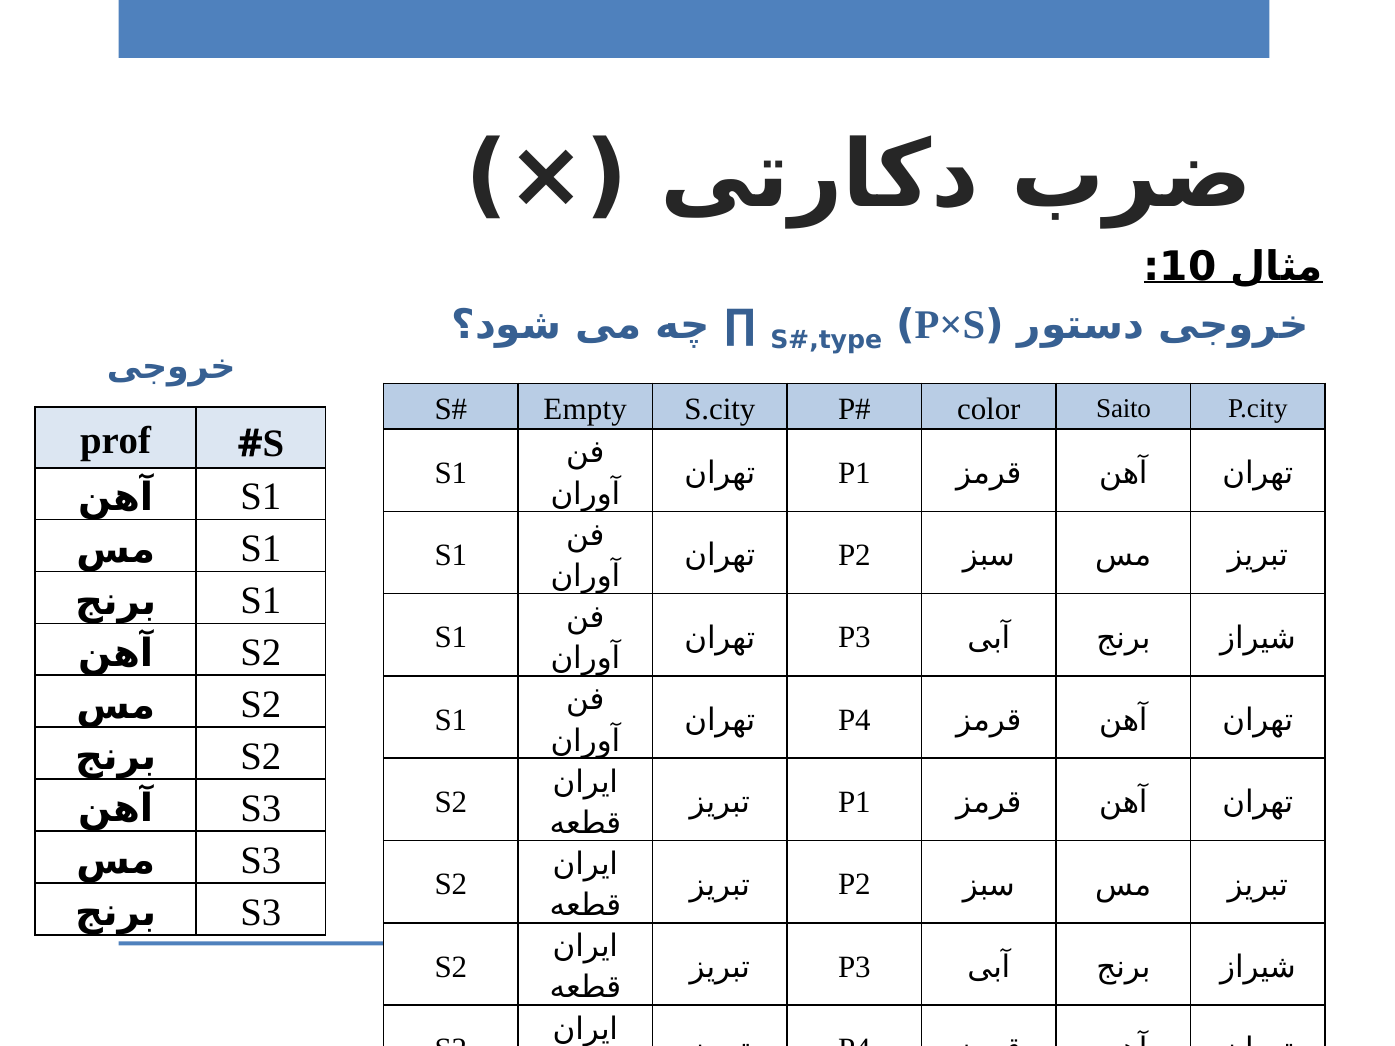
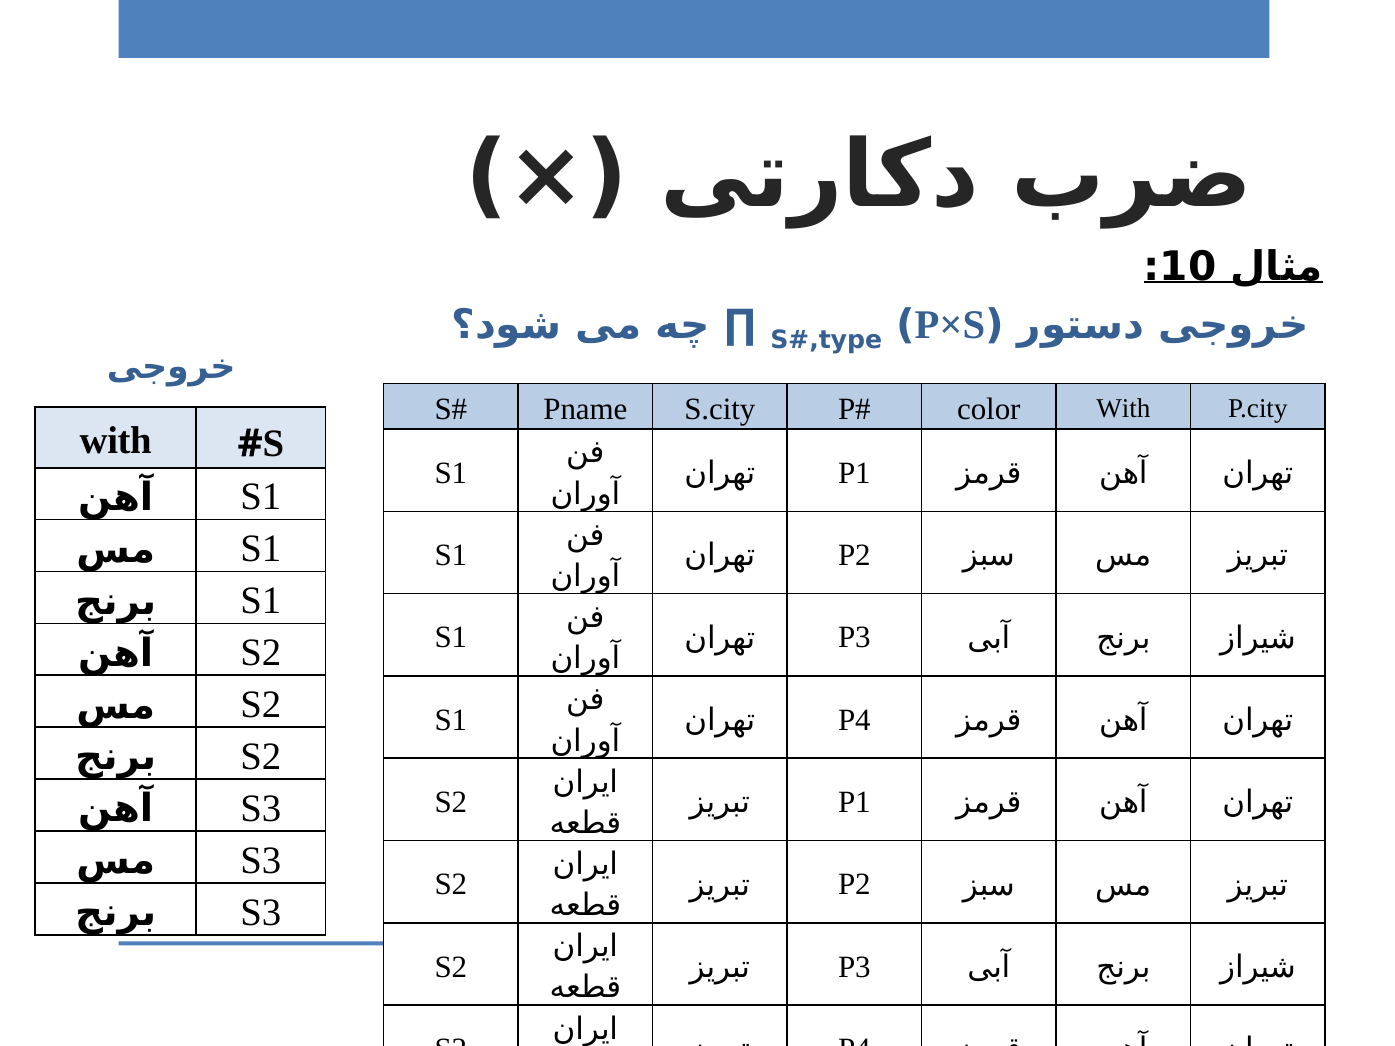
Empty: Empty -> Pname
color Saito: Saito -> With
prof at (116, 441): prof -> with
